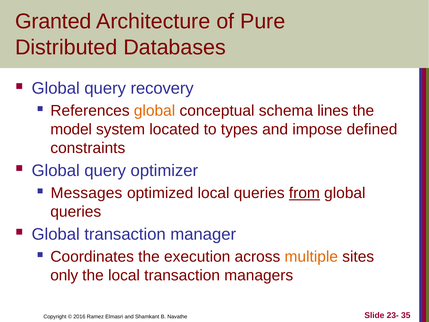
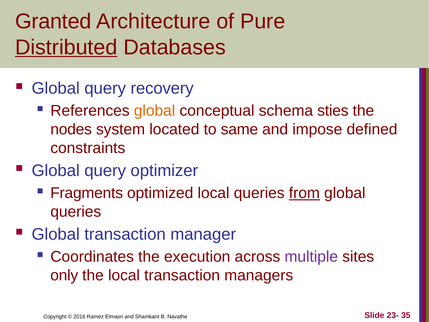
Distributed underline: none -> present
lines: lines -> sties
model: model -> nodes
types: types -> same
Messages: Messages -> Fragments
multiple colour: orange -> purple
